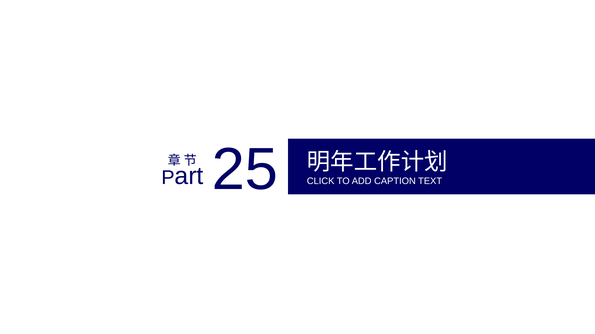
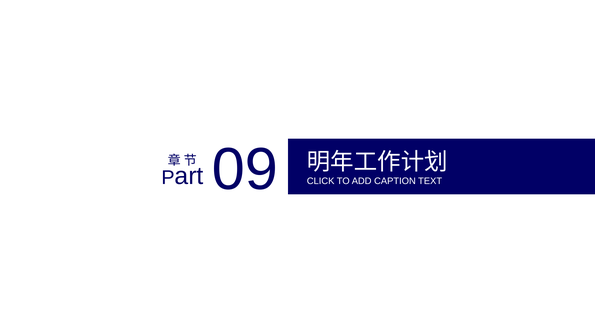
25: 25 -> 09
